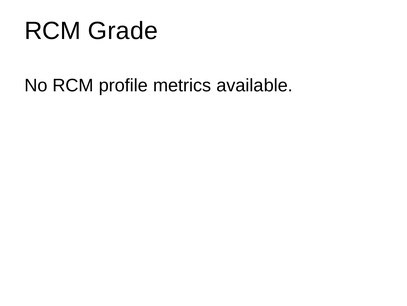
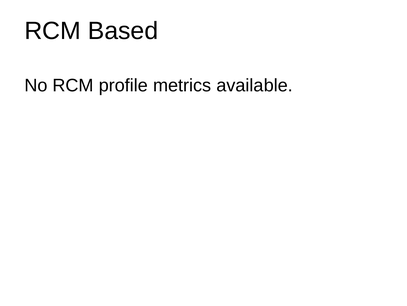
Grade: Grade -> Based
